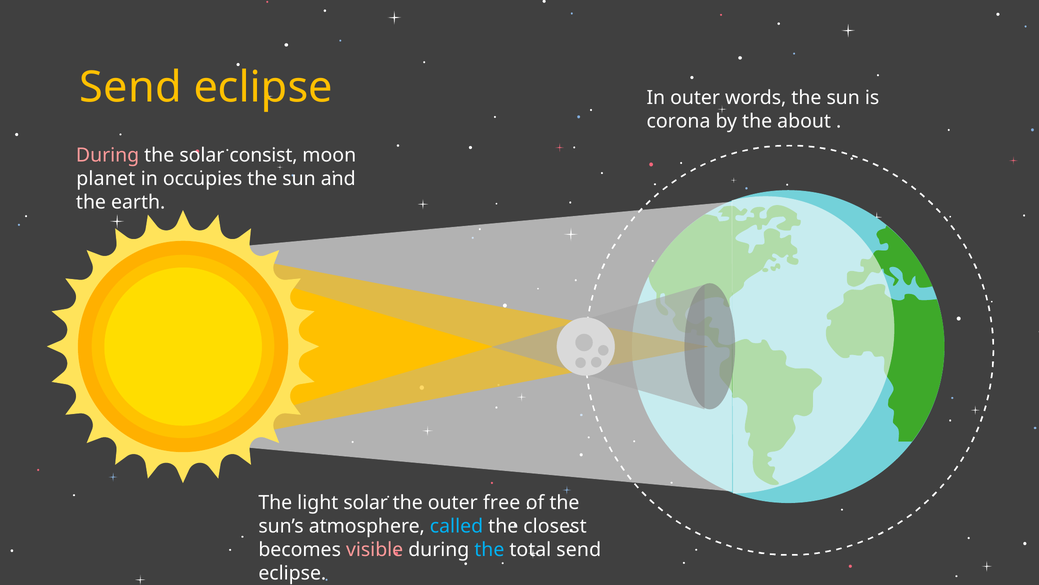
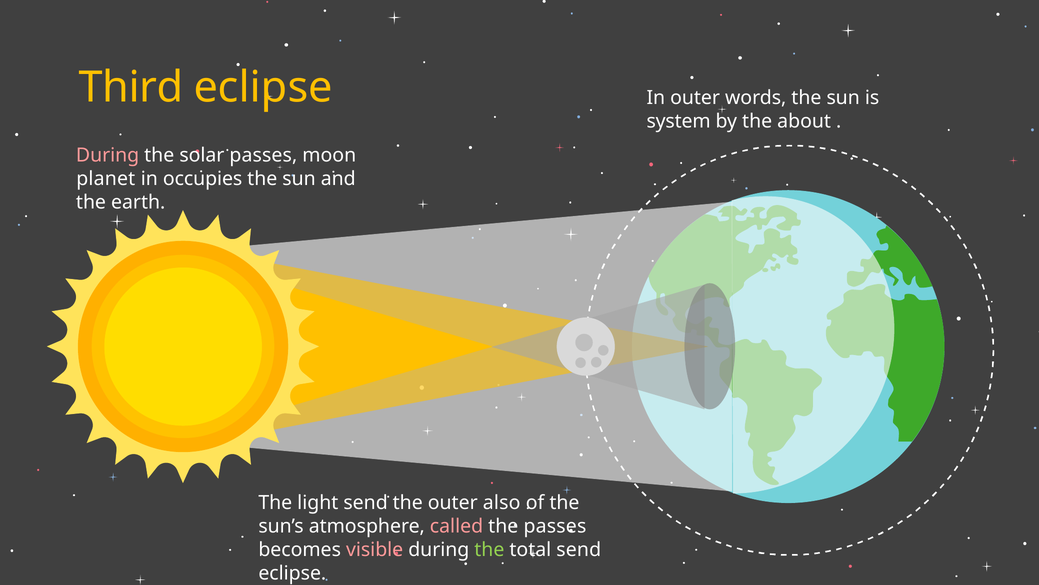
Send at (131, 87): Send -> Third
corona: corona -> system
solar consist: consist -> passes
light solar: solar -> send
free: free -> also
called colour: light blue -> pink
the closest: closest -> passes
the at (489, 549) colour: light blue -> light green
